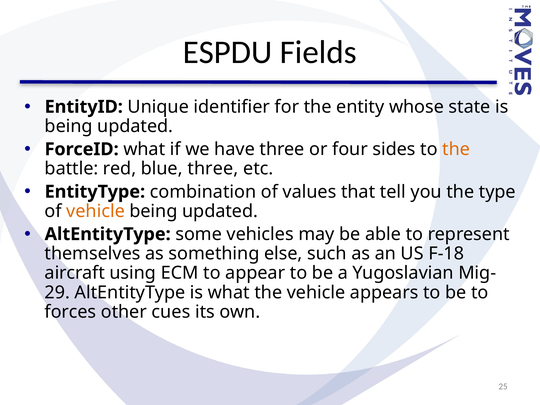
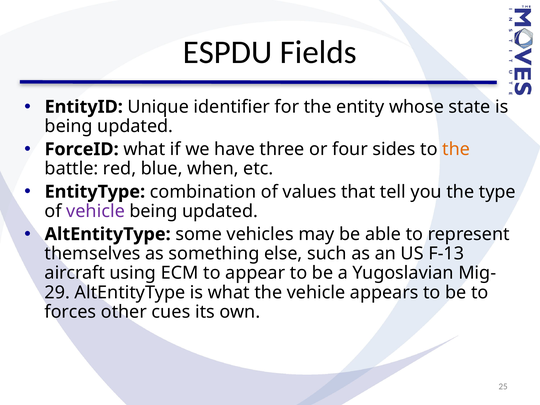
blue three: three -> when
vehicle at (96, 211) colour: orange -> purple
F-18: F-18 -> F-13
